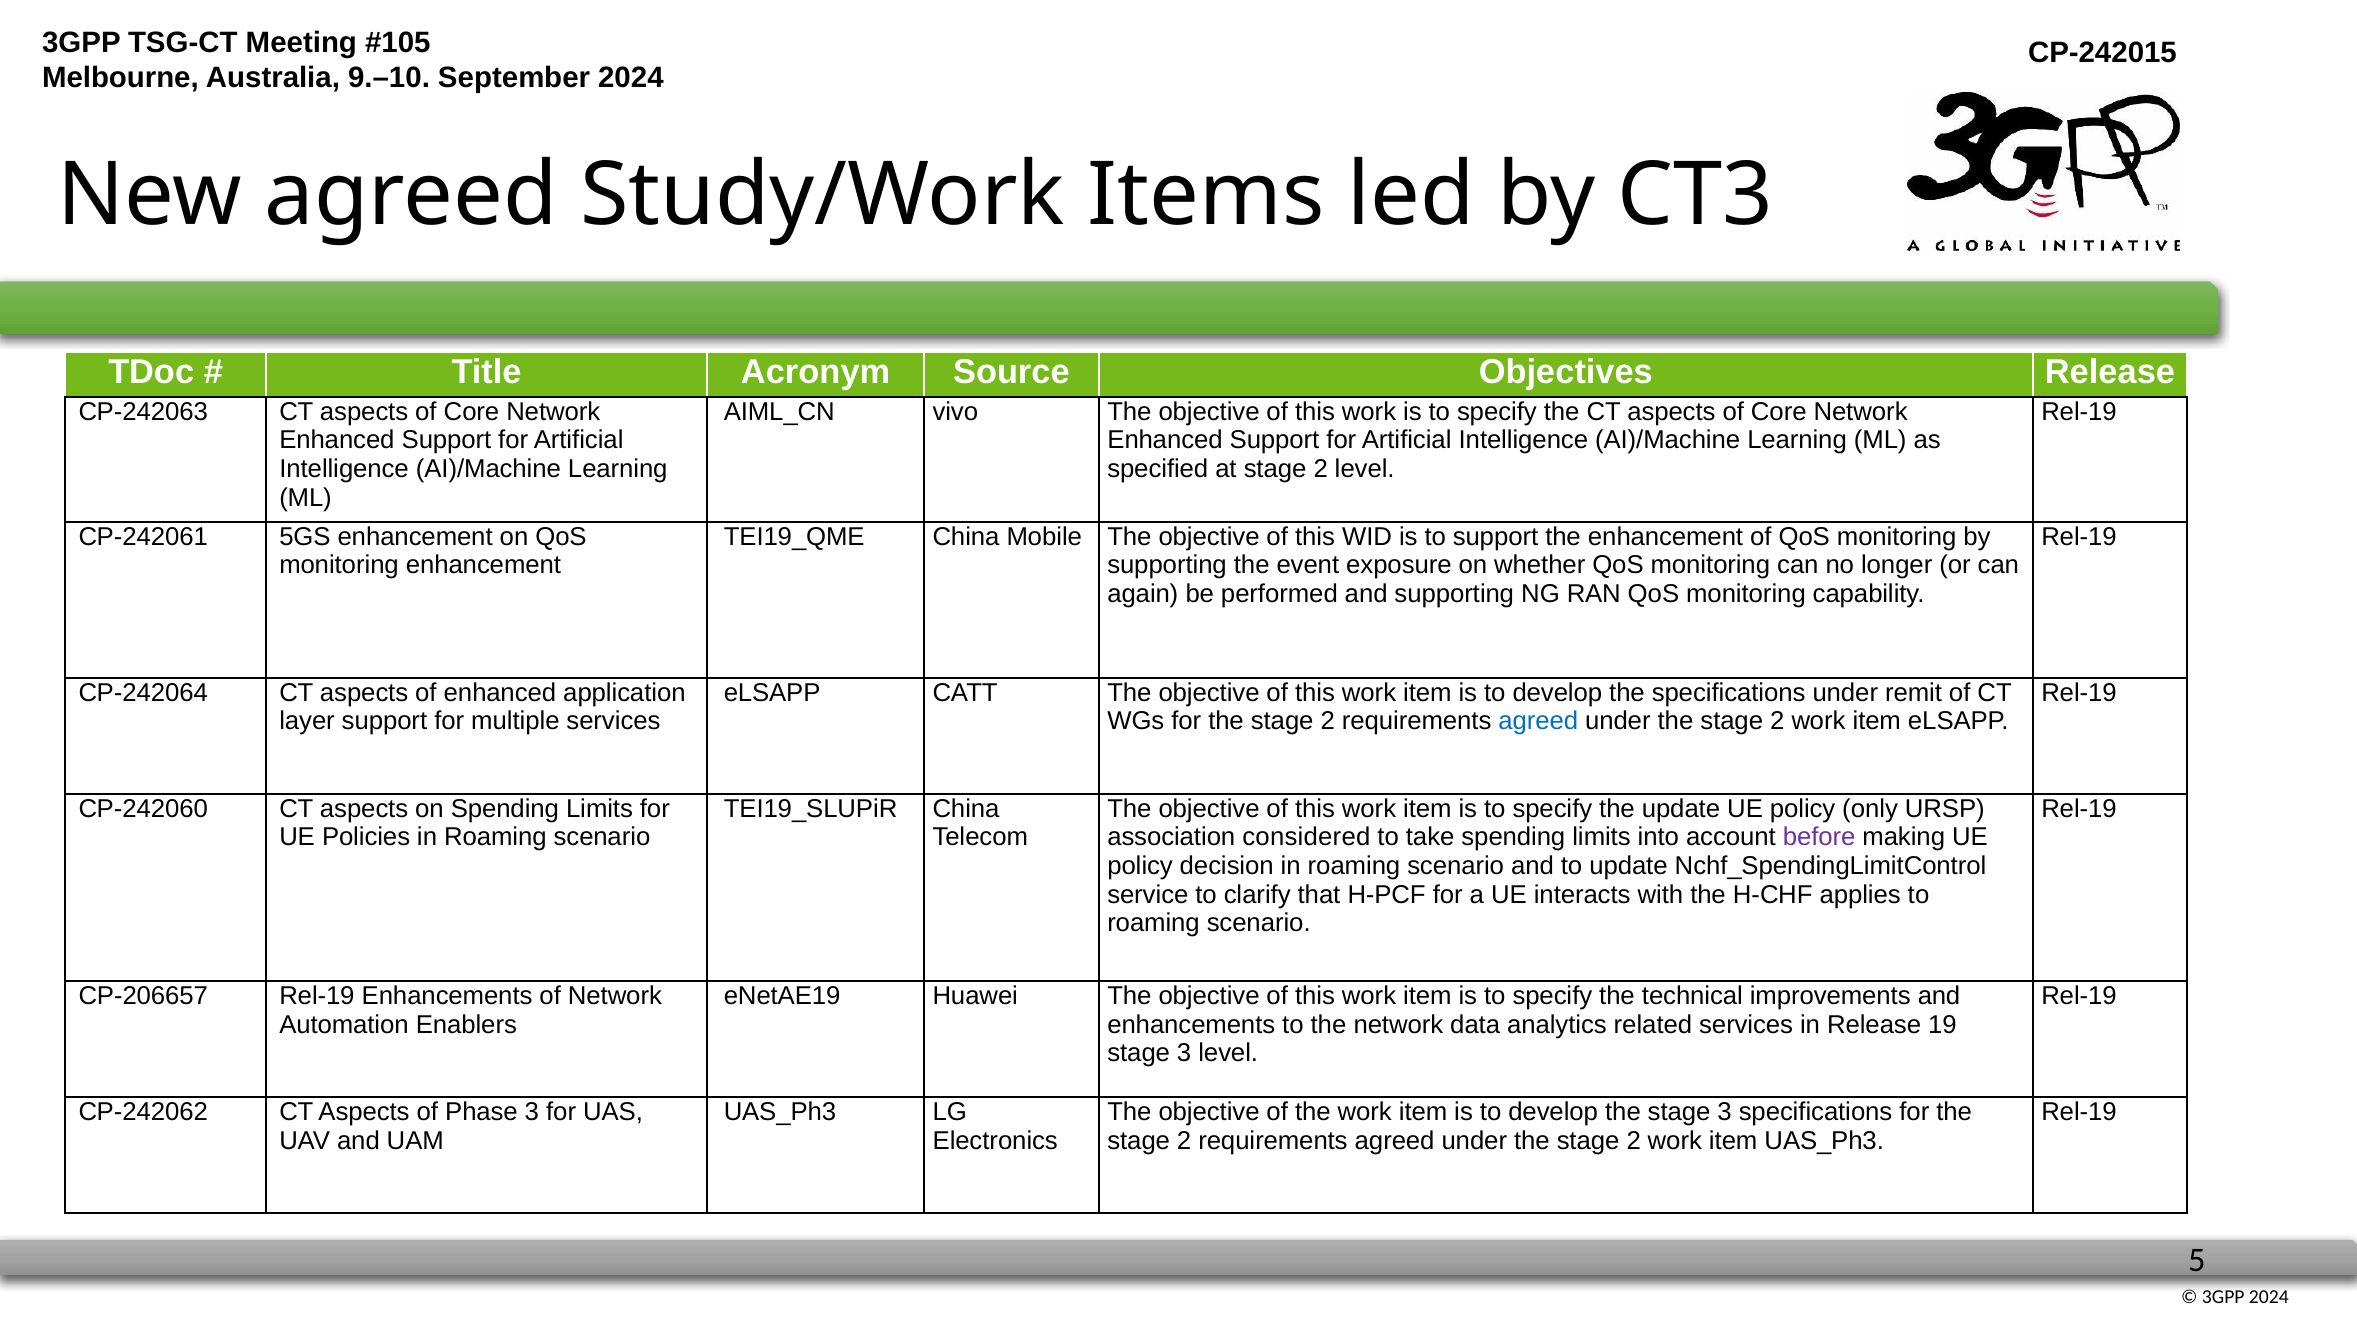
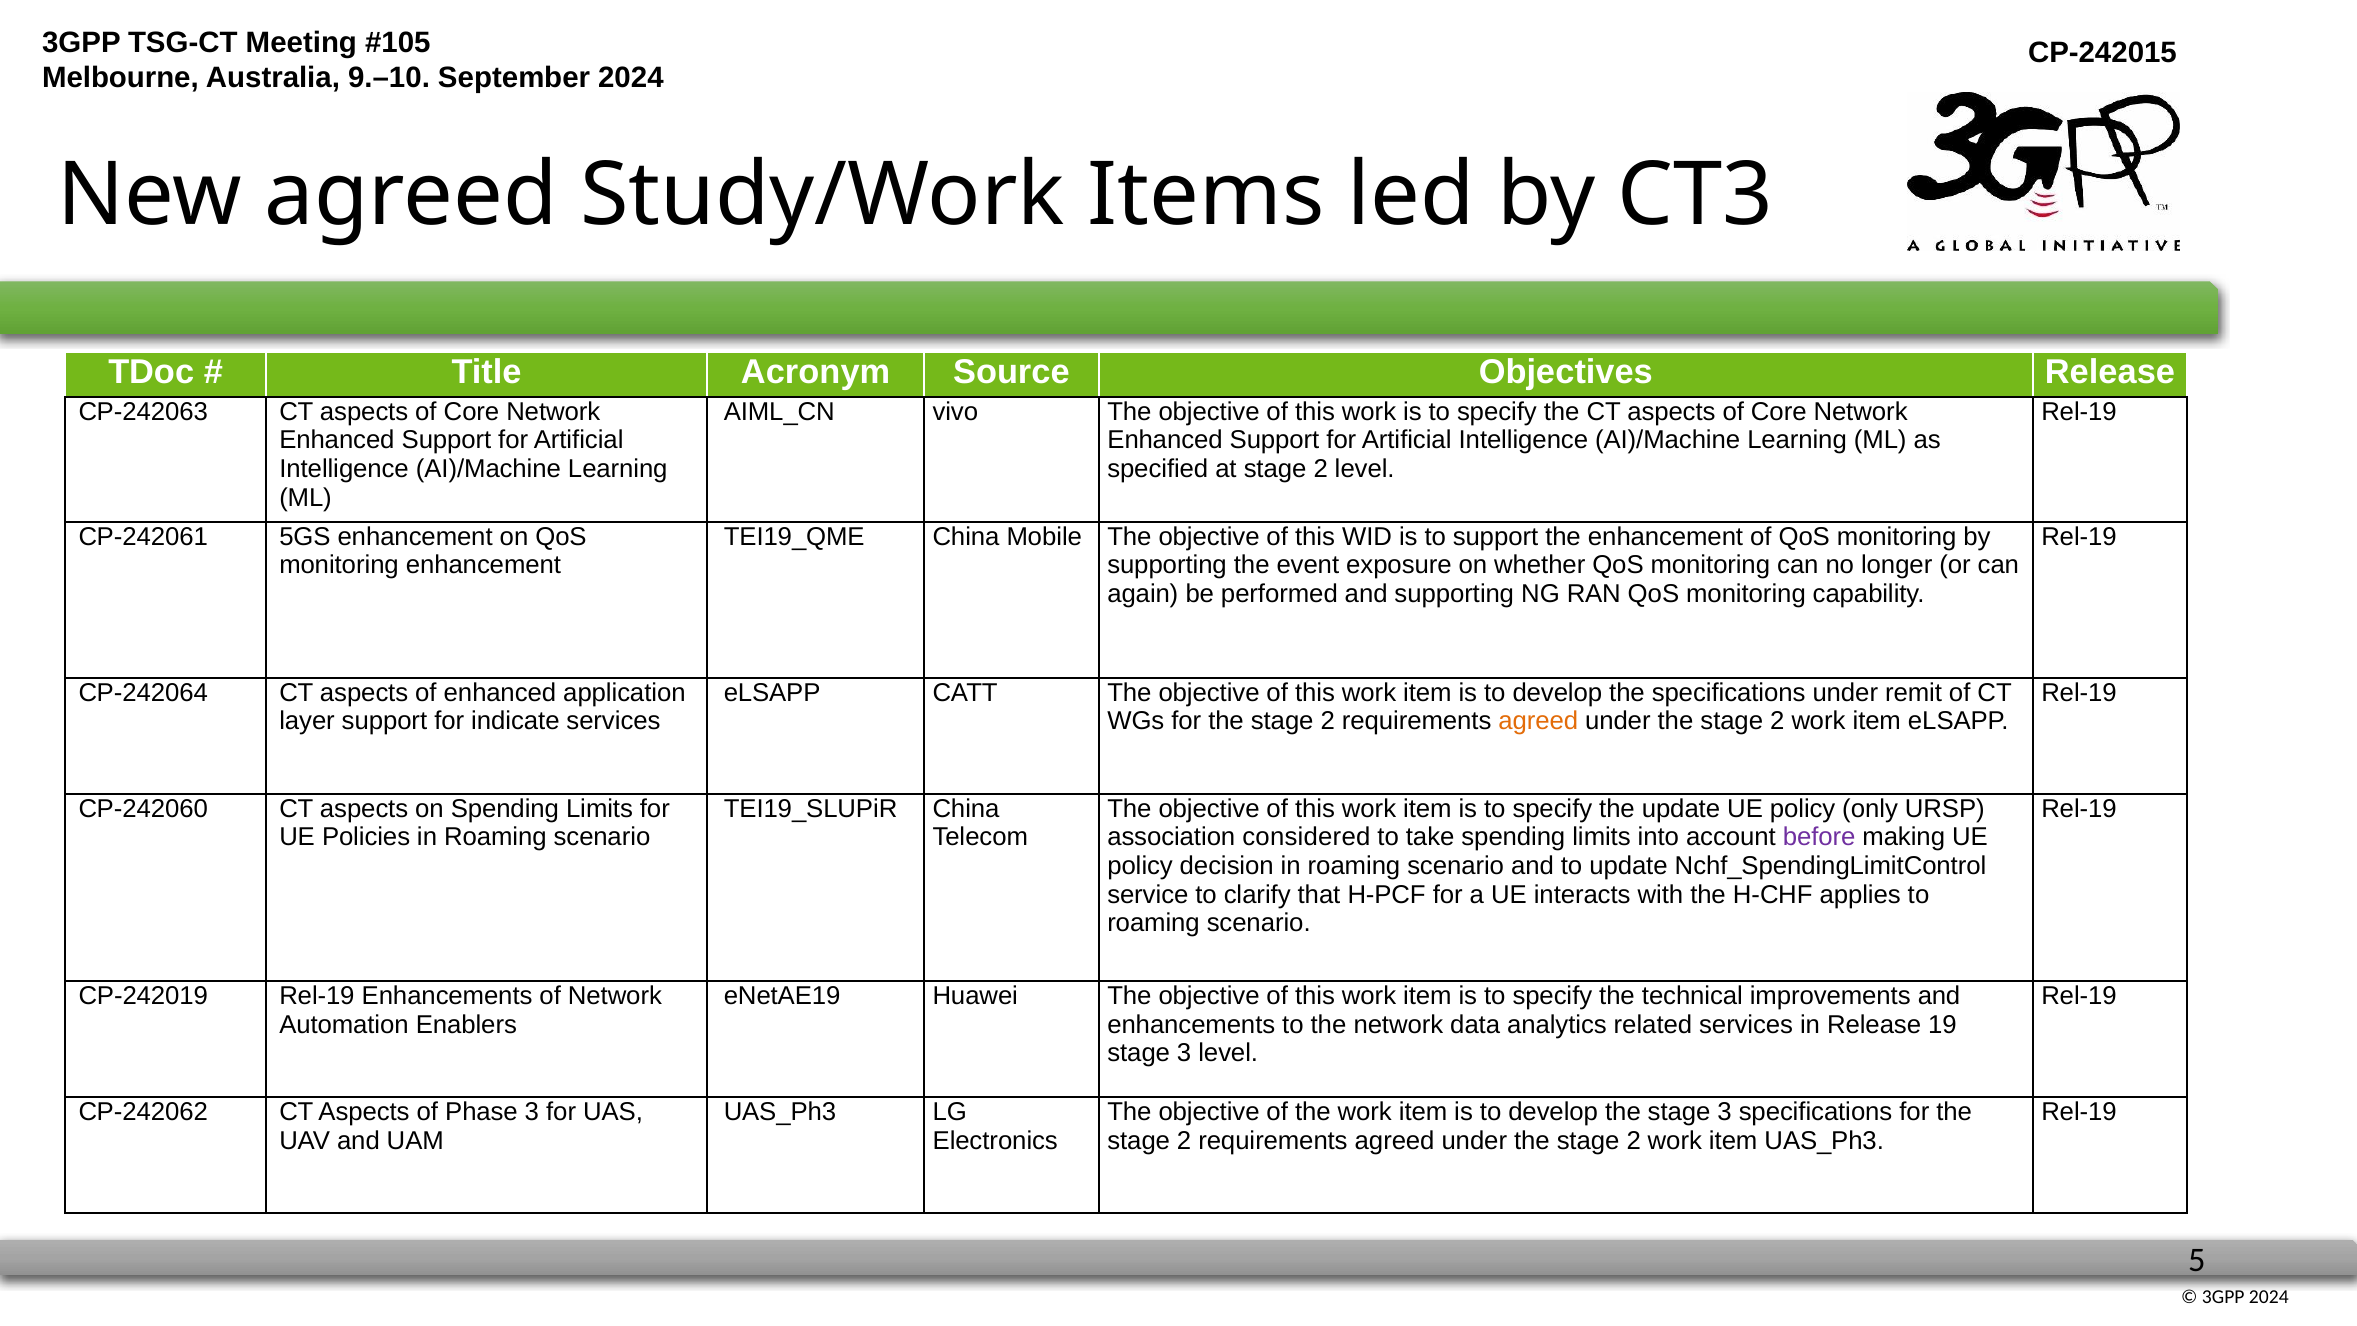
multiple: multiple -> indicate
agreed at (1538, 721) colour: blue -> orange
CP-206657: CP-206657 -> CP-242019
